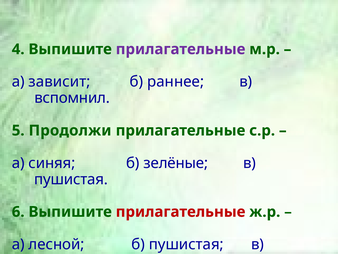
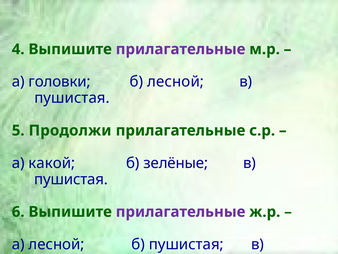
зависит: зависит -> головки
б раннее: раннее -> лесной
вспомнил at (72, 98): вспомнил -> пушистая
синяя: синяя -> какой
прилагательные at (181, 211) colour: red -> purple
